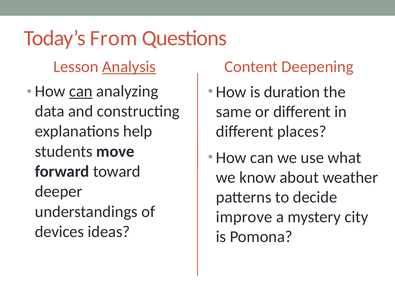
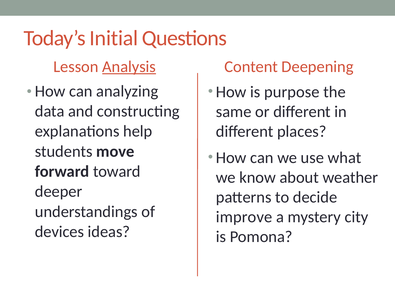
From: From -> Initial
can at (81, 91) underline: present -> none
duration: duration -> purpose
